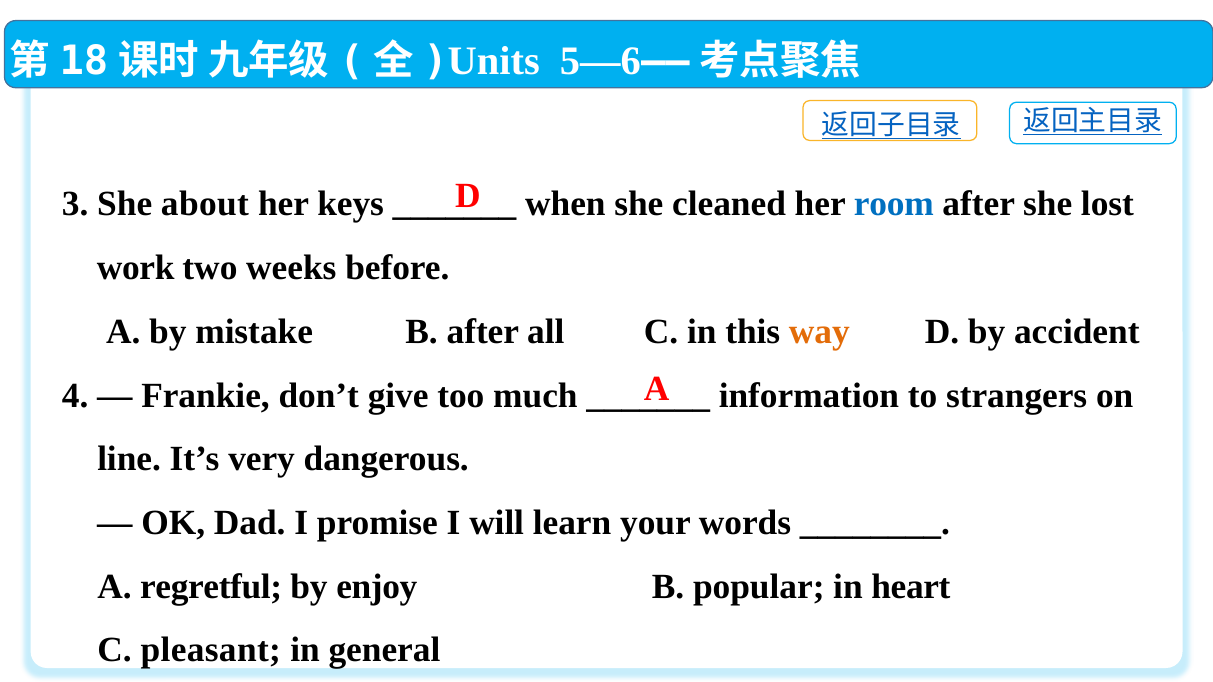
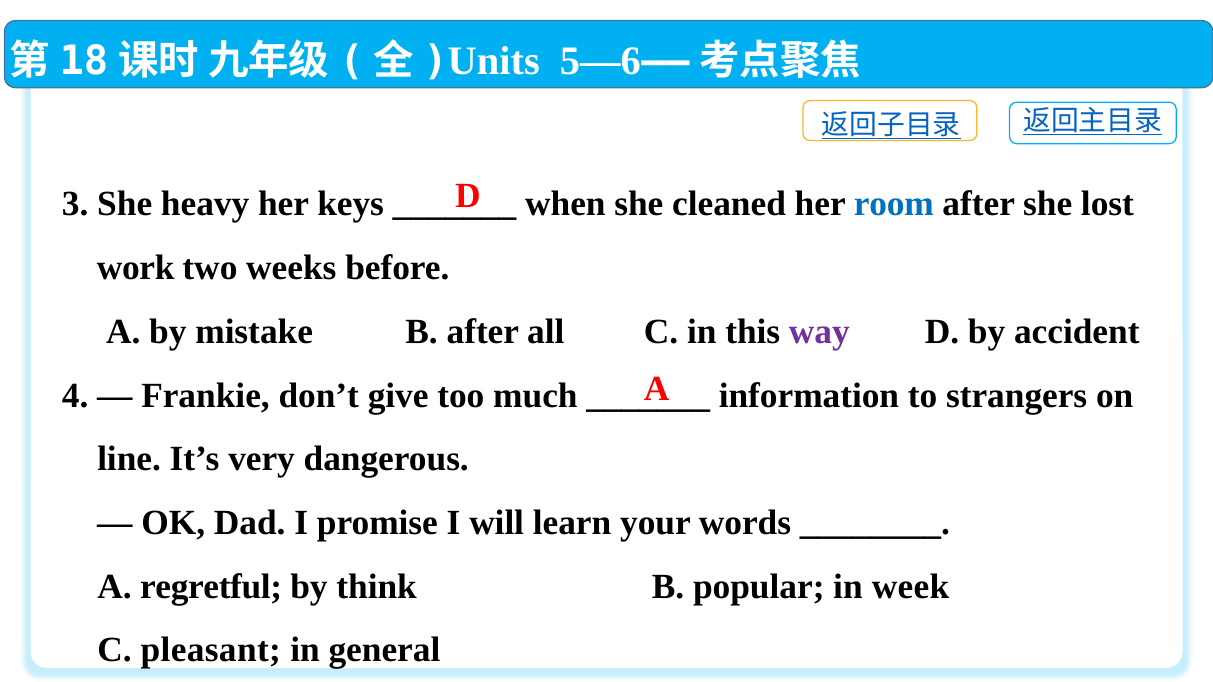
about: about -> heavy
way colour: orange -> purple
enjoy: enjoy -> think
heart: heart -> week
